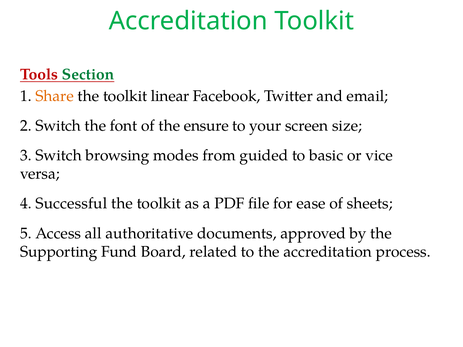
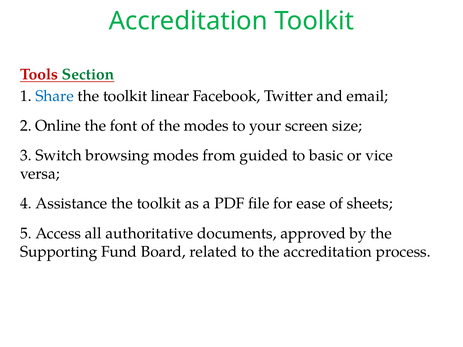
Share colour: orange -> blue
2 Switch: Switch -> Online
the ensure: ensure -> modes
Successful: Successful -> Assistance
